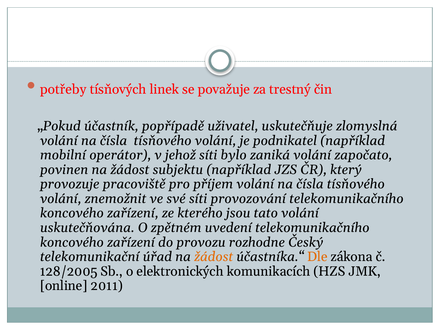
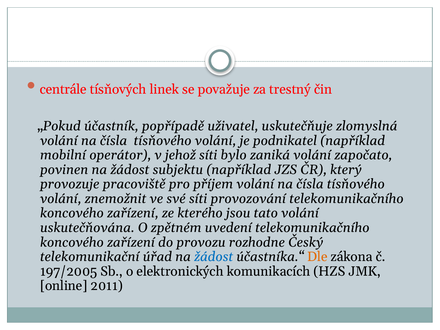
potřeby: potřeby -> centrále
žádost at (214, 257) colour: orange -> blue
128/2005: 128/2005 -> 197/2005
